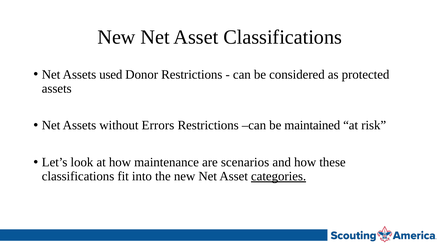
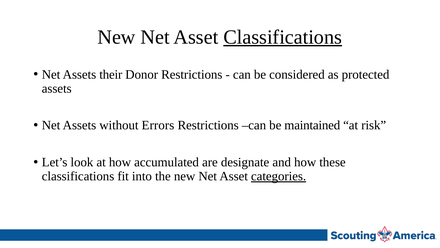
Classifications at (283, 37) underline: none -> present
used: used -> their
maintenance: maintenance -> accumulated
scenarios: scenarios -> designate
